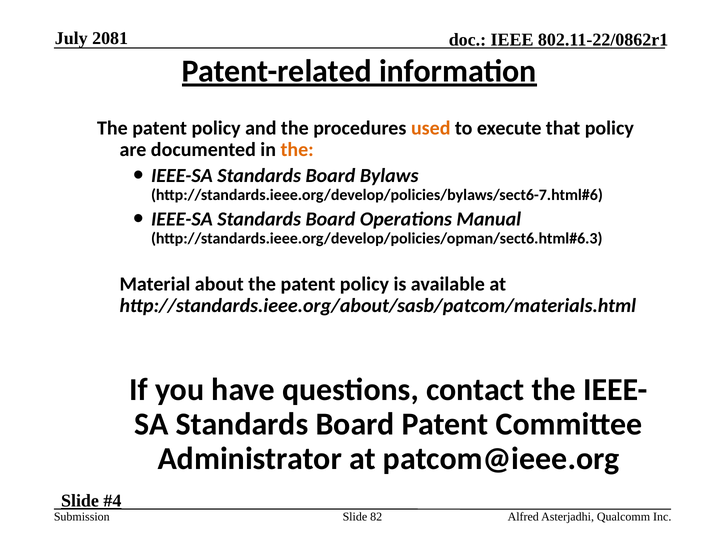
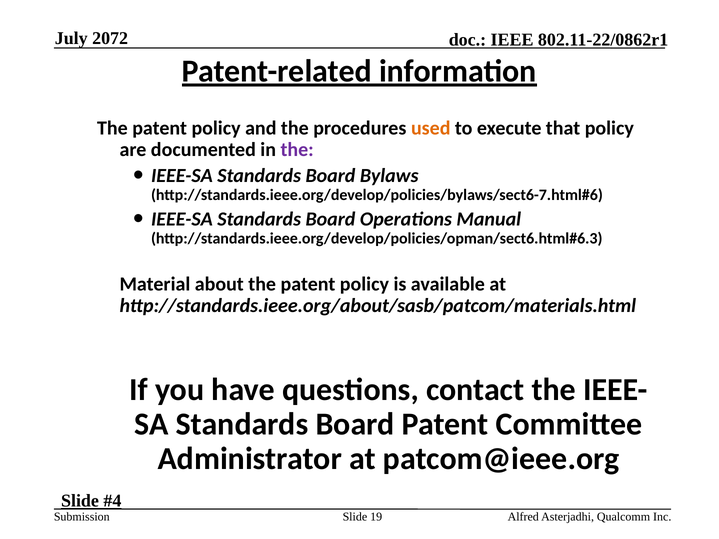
2081: 2081 -> 2072
the at (297, 150) colour: orange -> purple
82: 82 -> 19
